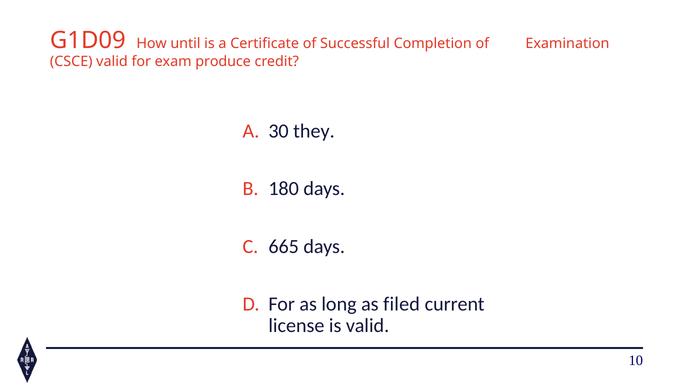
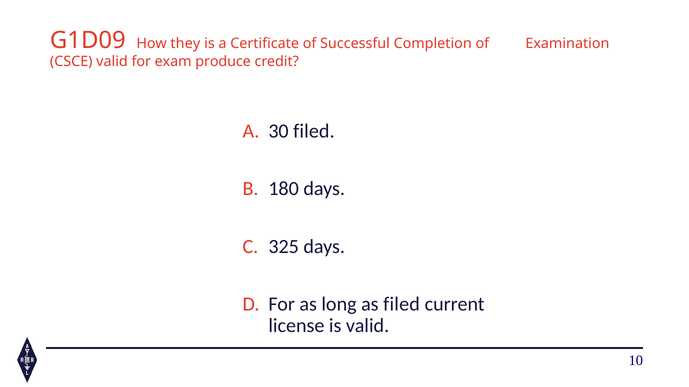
until: until -> they
30 they: they -> filed
665: 665 -> 325
